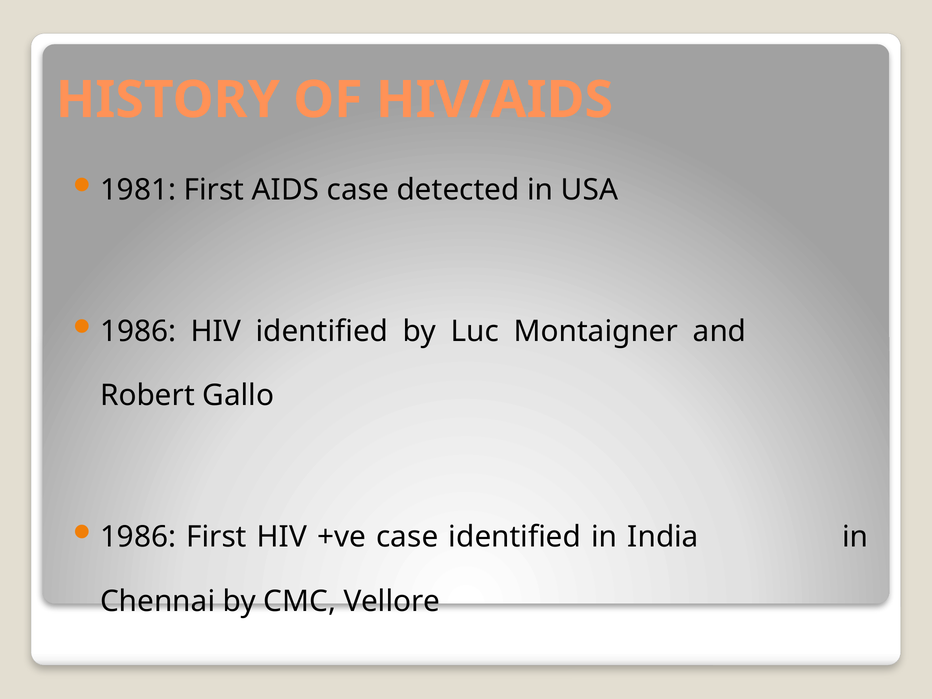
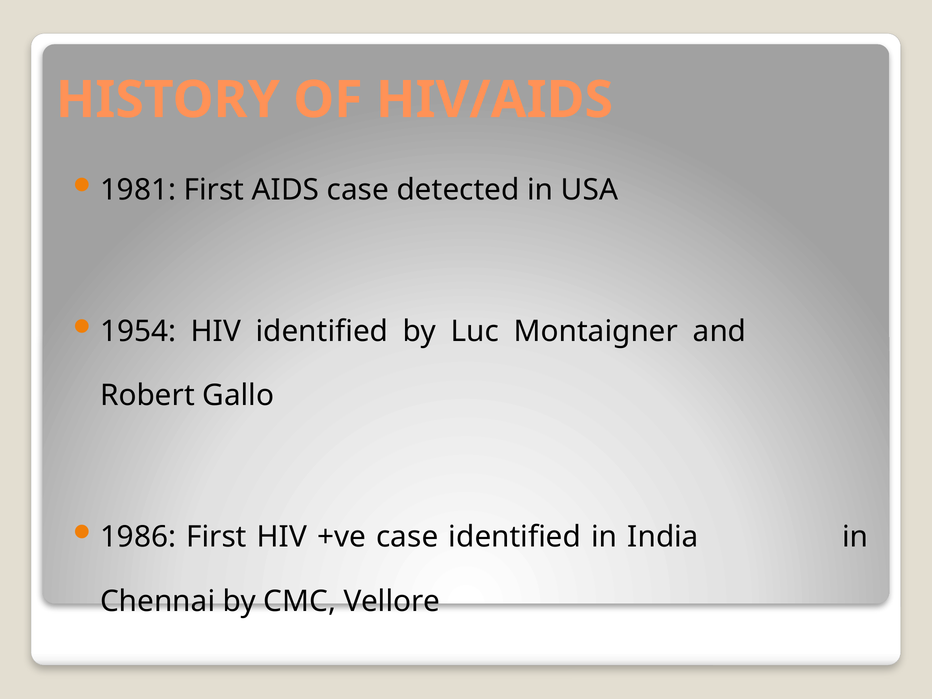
1986 at (138, 331): 1986 -> 1954
